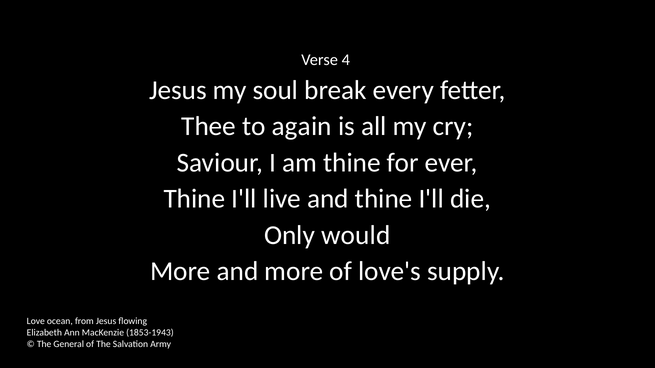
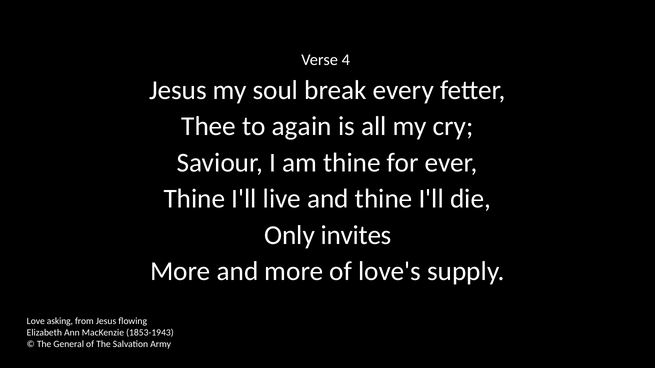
would: would -> invites
ocean: ocean -> asking
